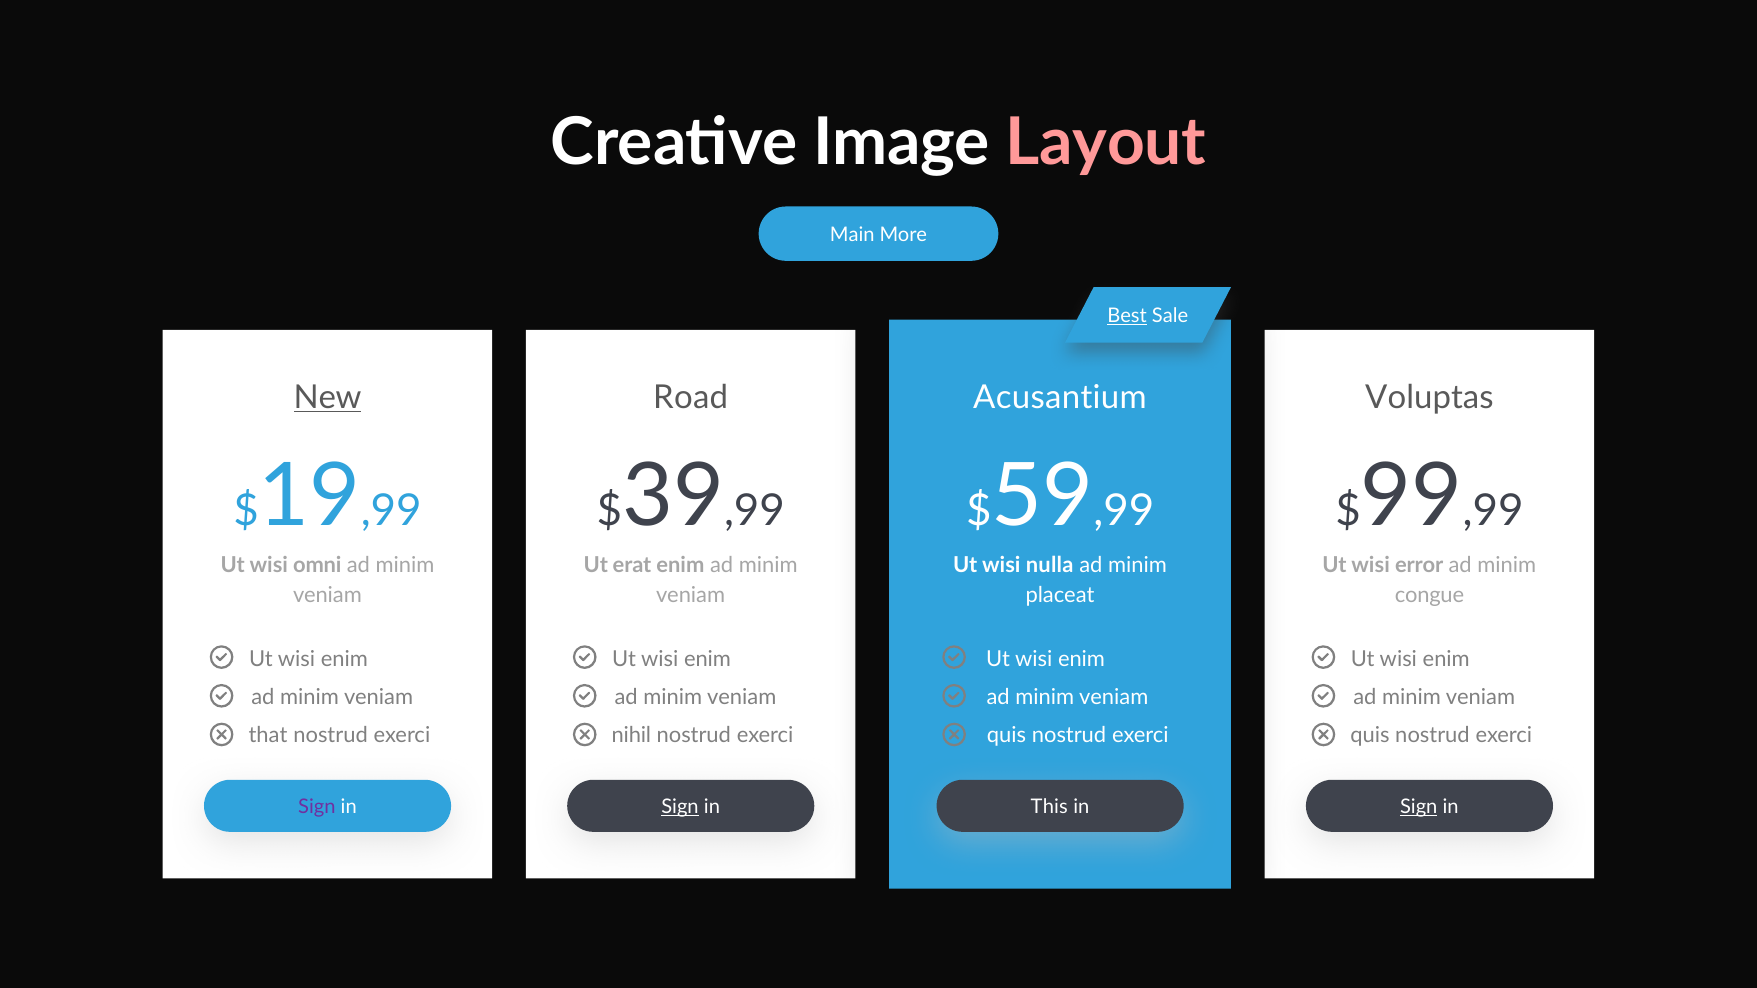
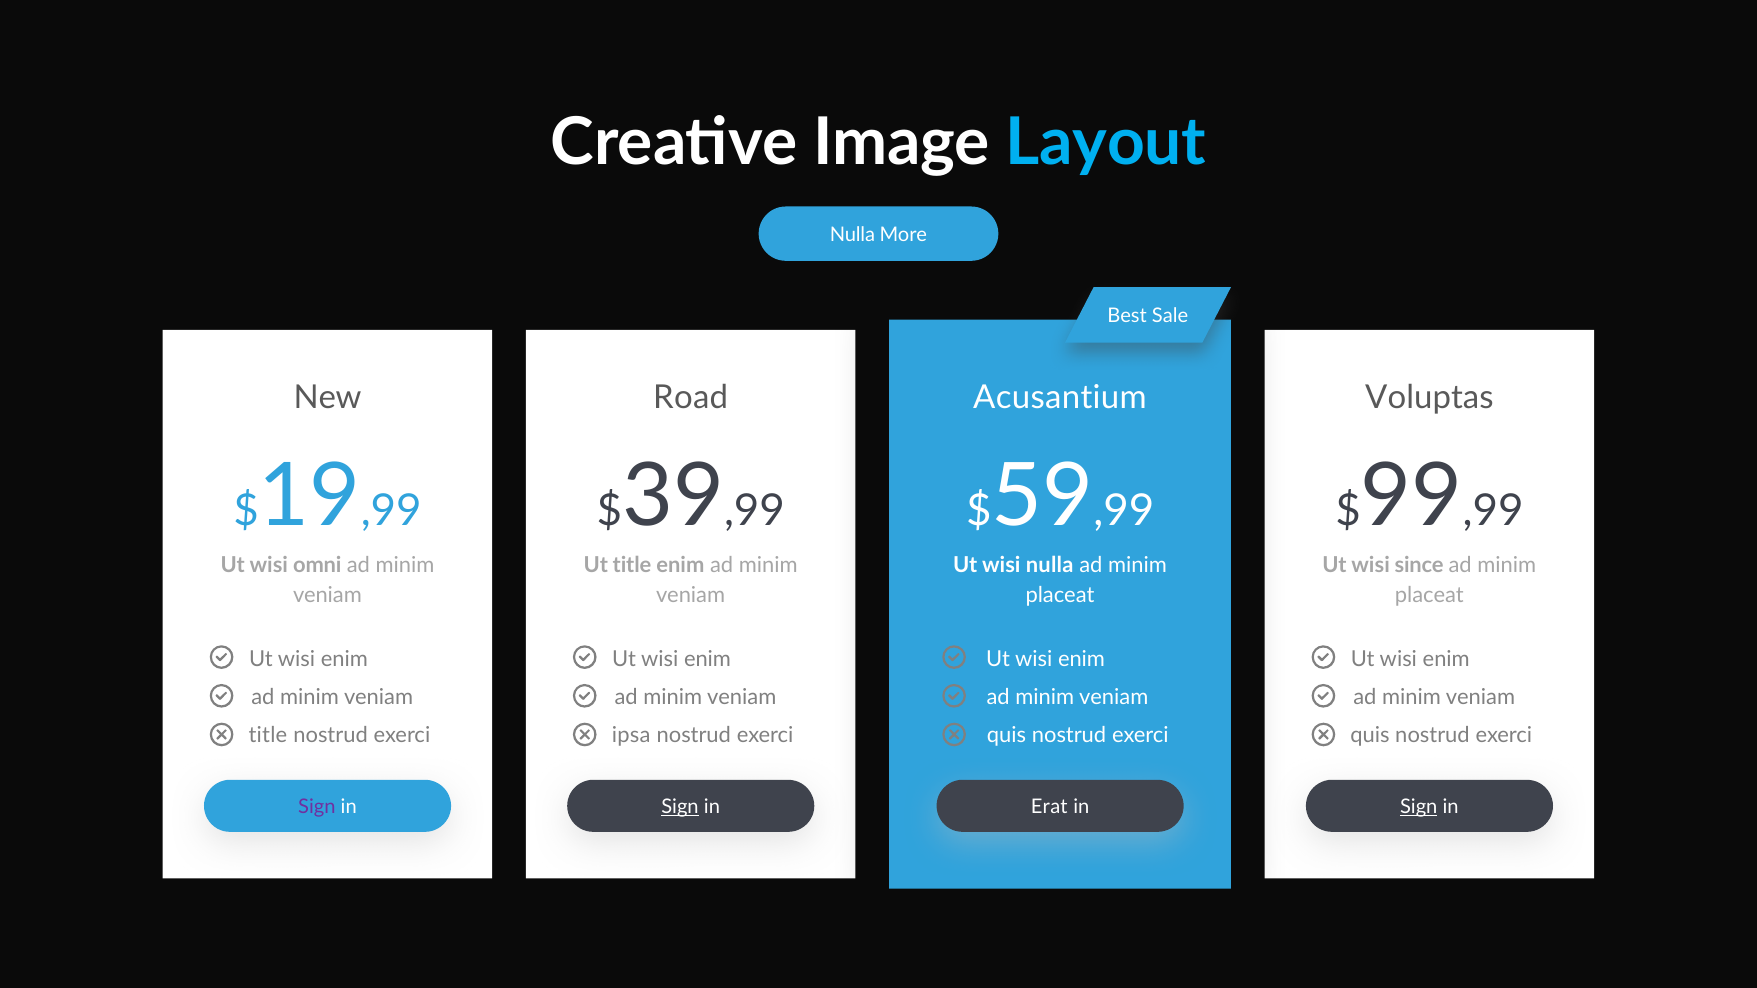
Layout colour: pink -> light blue
Main at (852, 235): Main -> Nulla
Best underline: present -> none
New underline: present -> none
Ut erat: erat -> title
error: error -> since
congue at (1429, 595): congue -> placeat
that at (268, 736): that -> title
nihil: nihil -> ipsa
This: This -> Erat
